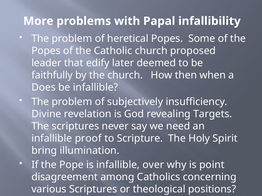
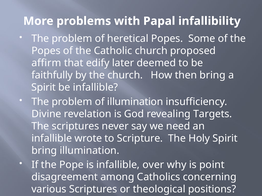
leader: leader -> affirm
then when: when -> bring
Does at (44, 88): Does -> Spirit
of subjectively: subjectively -> illumination
proof: proof -> wrote
